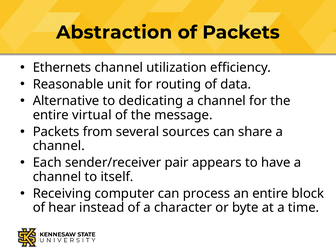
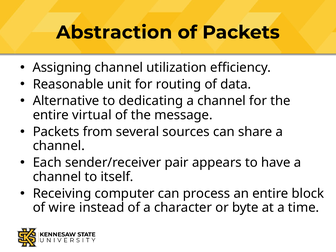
Ethernets: Ethernets -> Assigning
hear: hear -> wire
